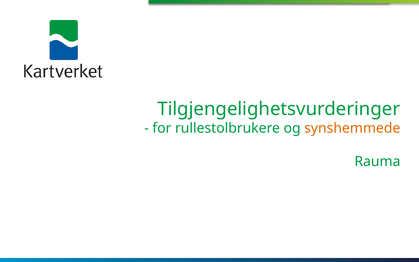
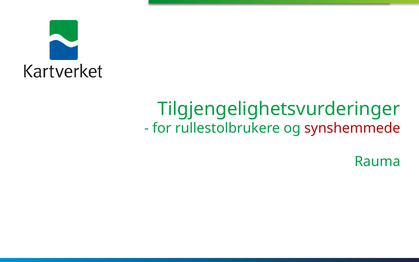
synshemmede colour: orange -> red
